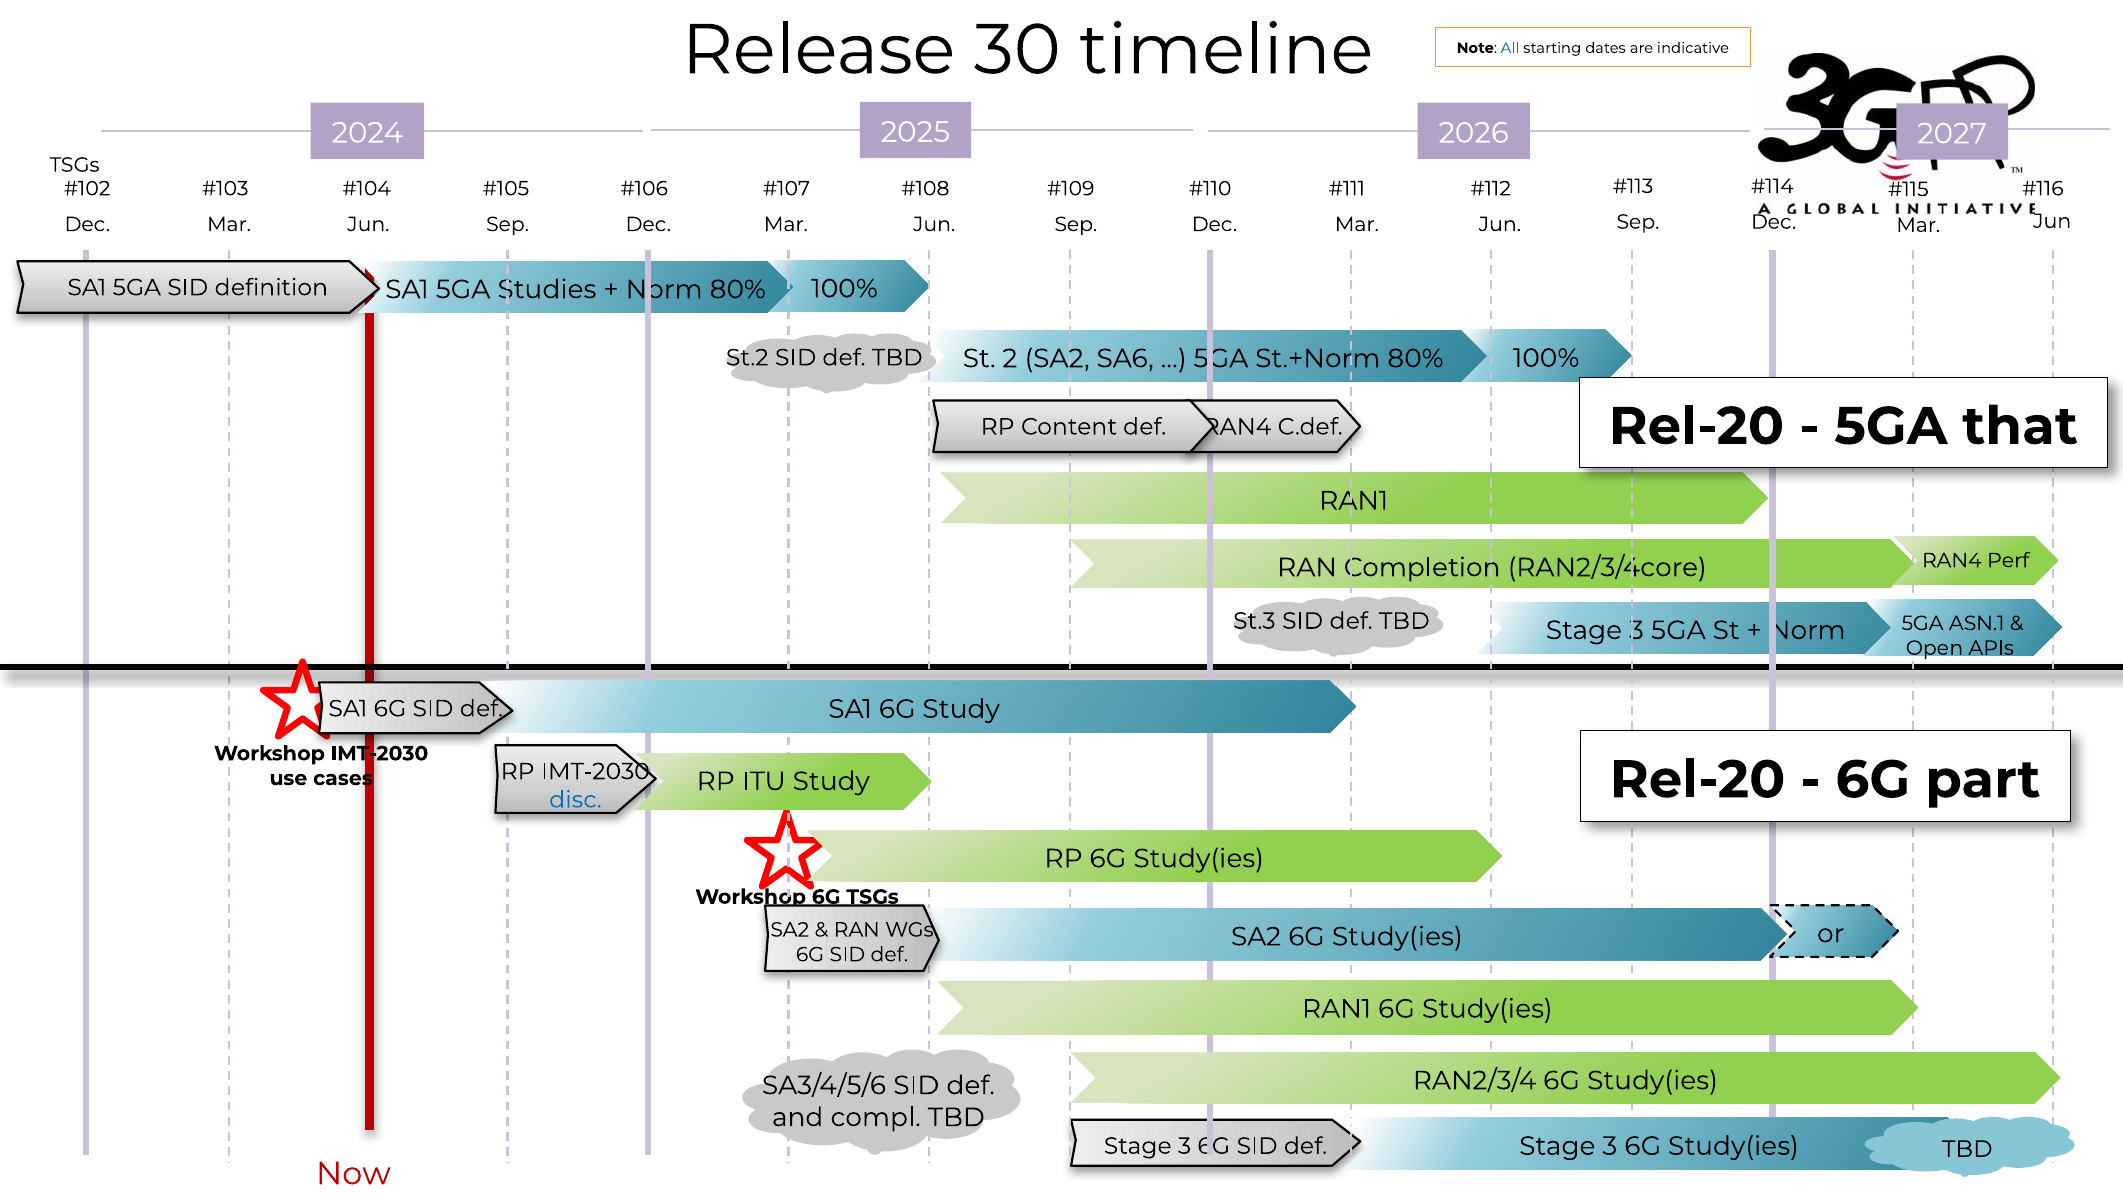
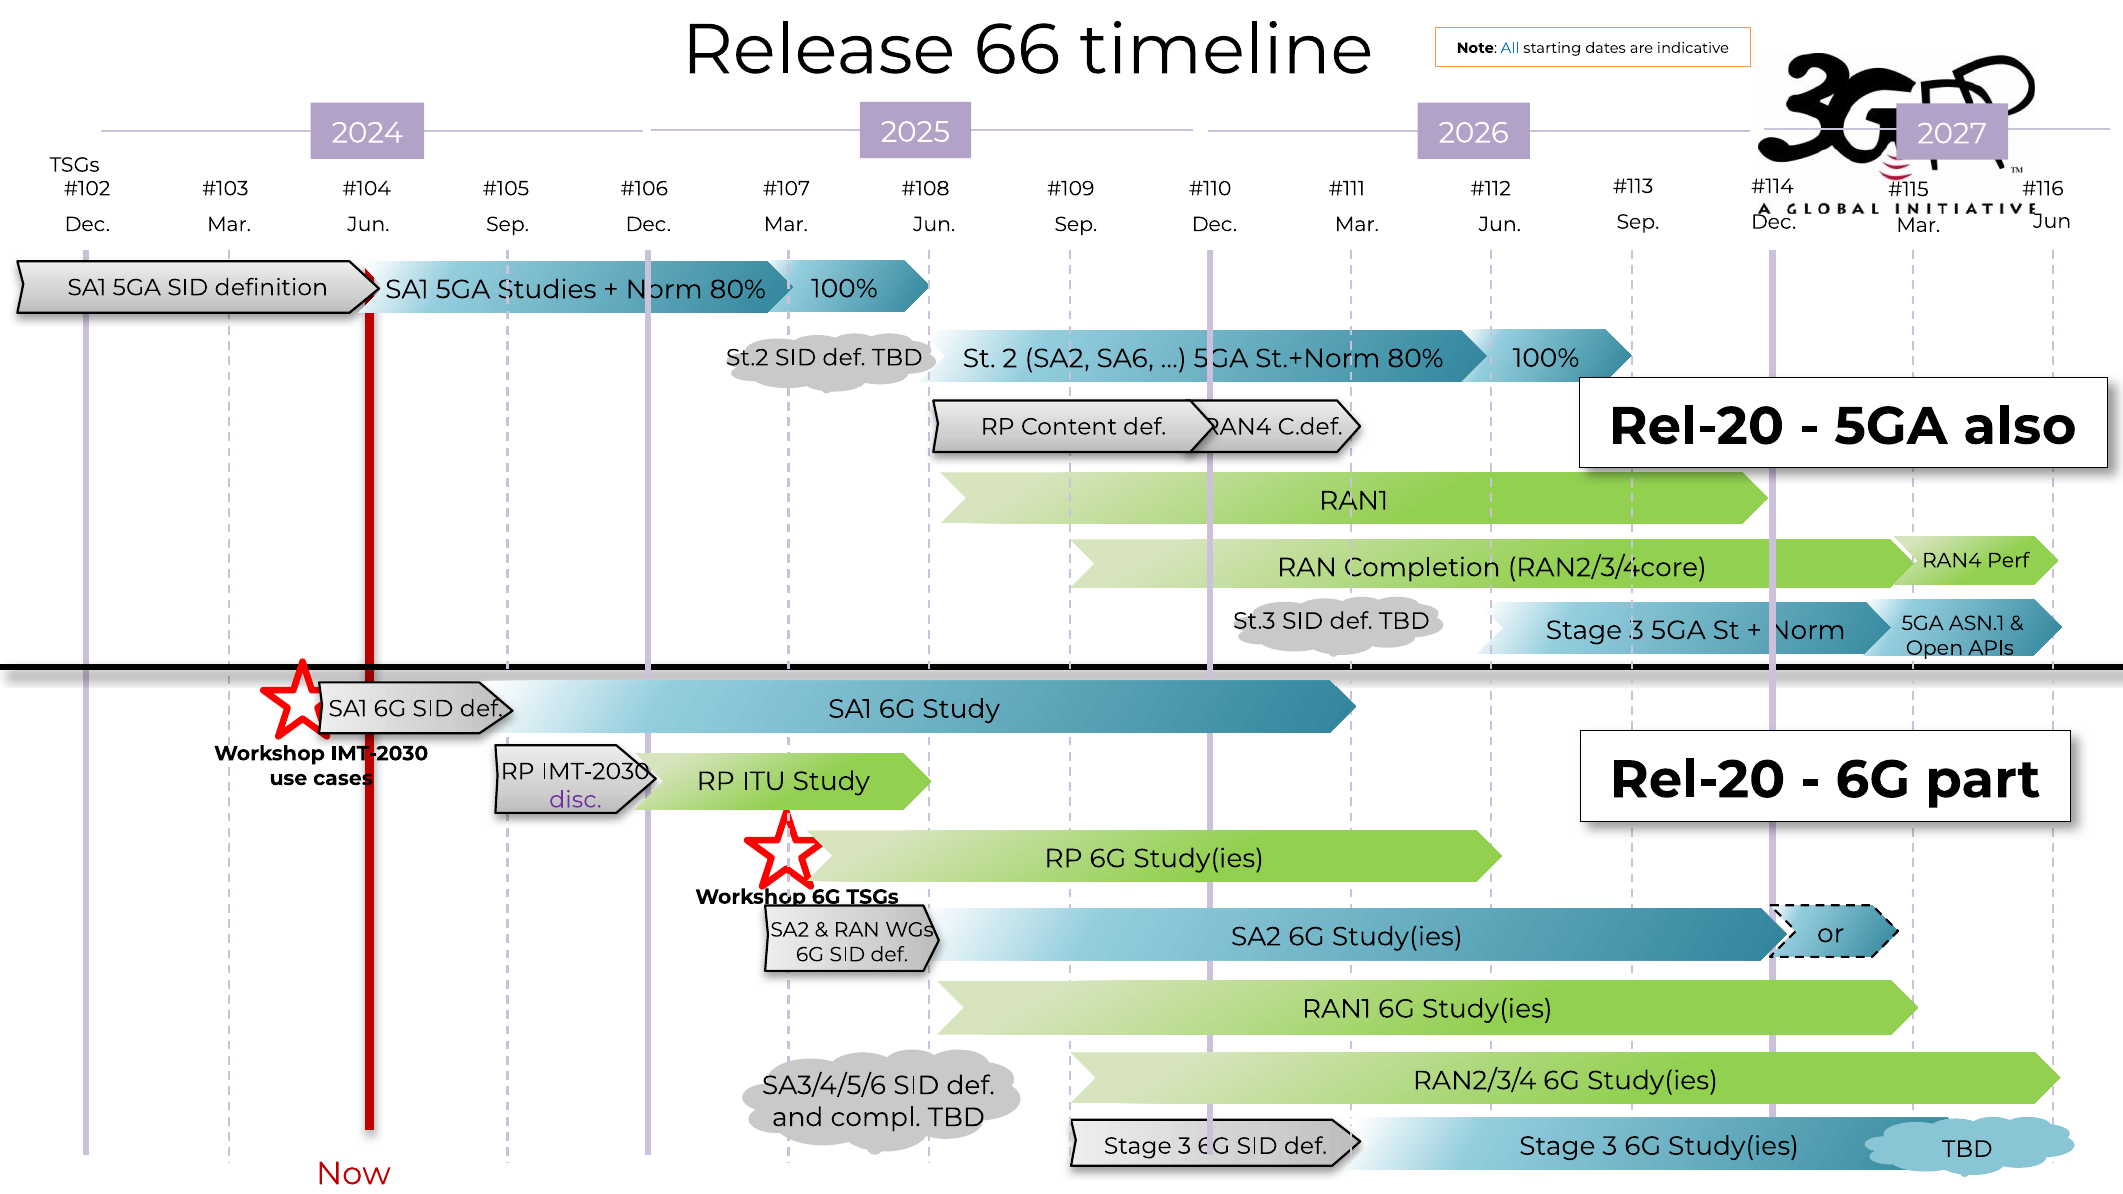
30: 30 -> 66
that: that -> also
disc colour: blue -> purple
